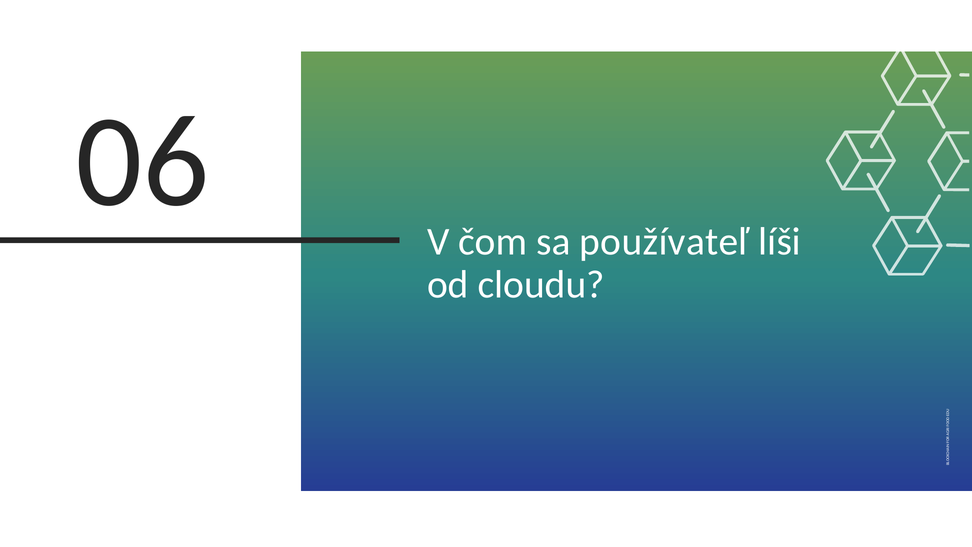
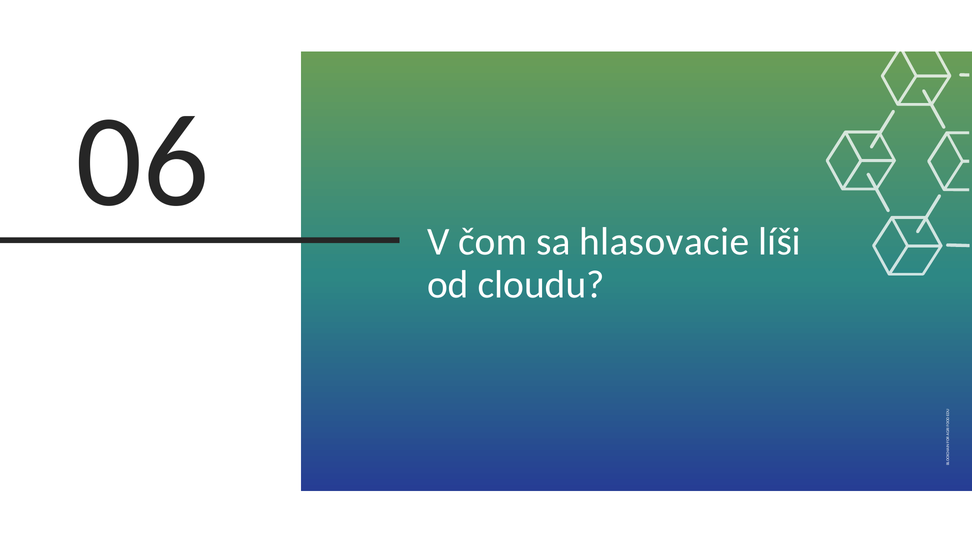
používateľ: používateľ -> hlasovacie
